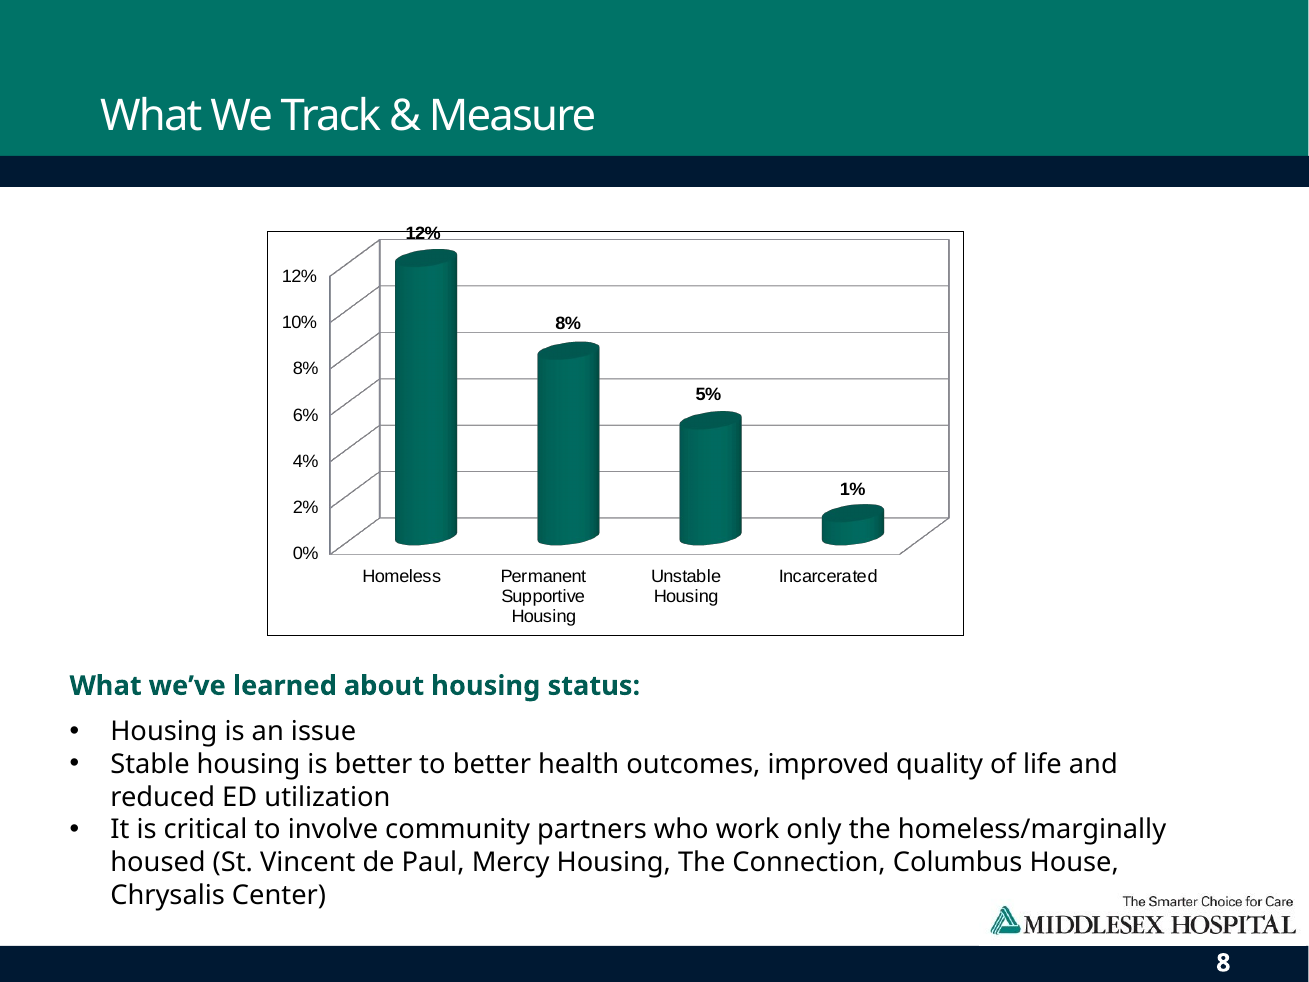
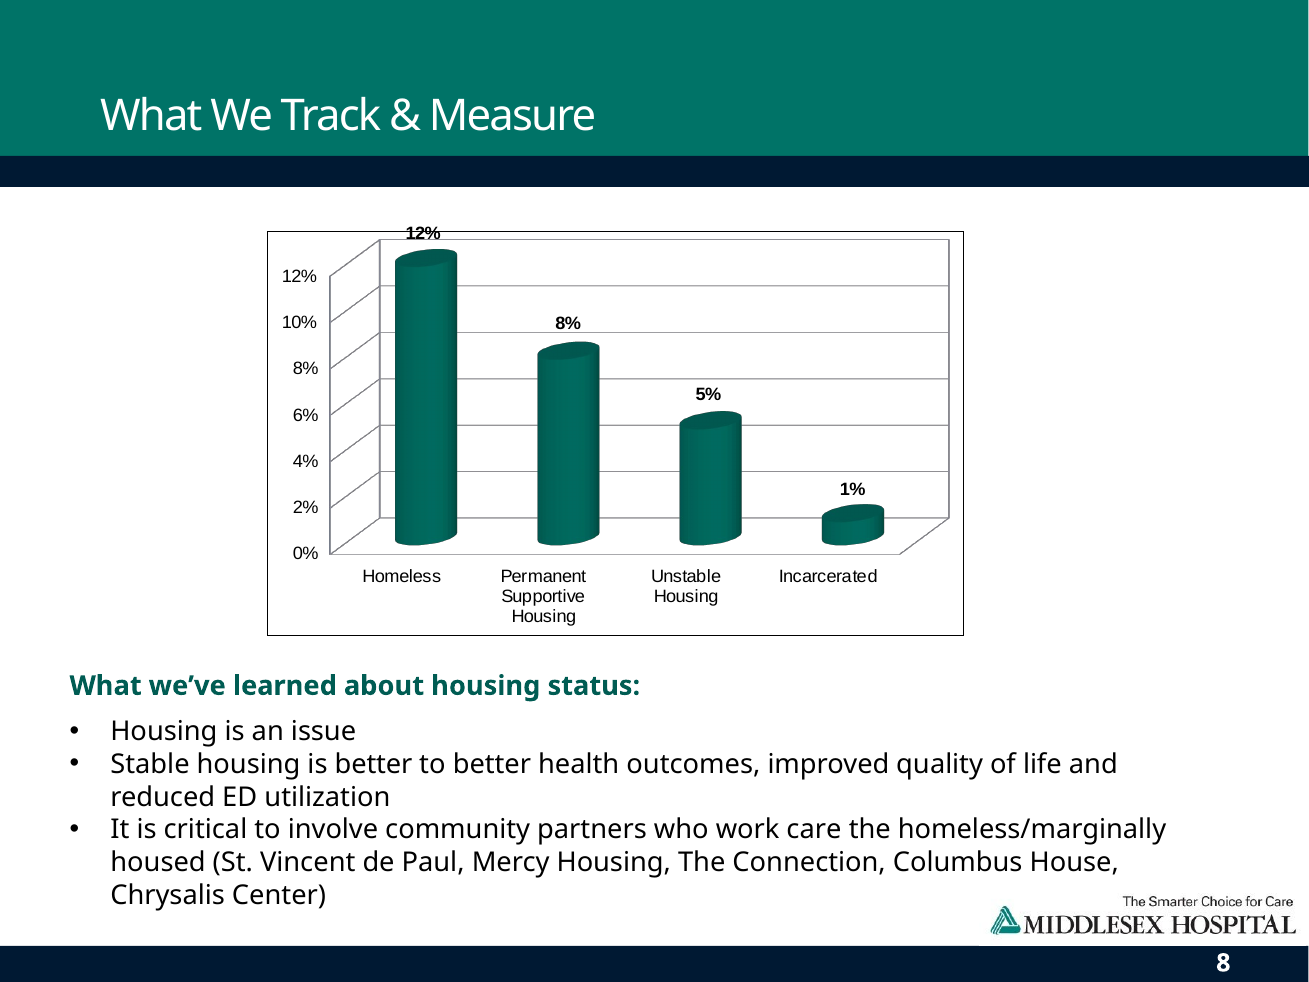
only: only -> care
